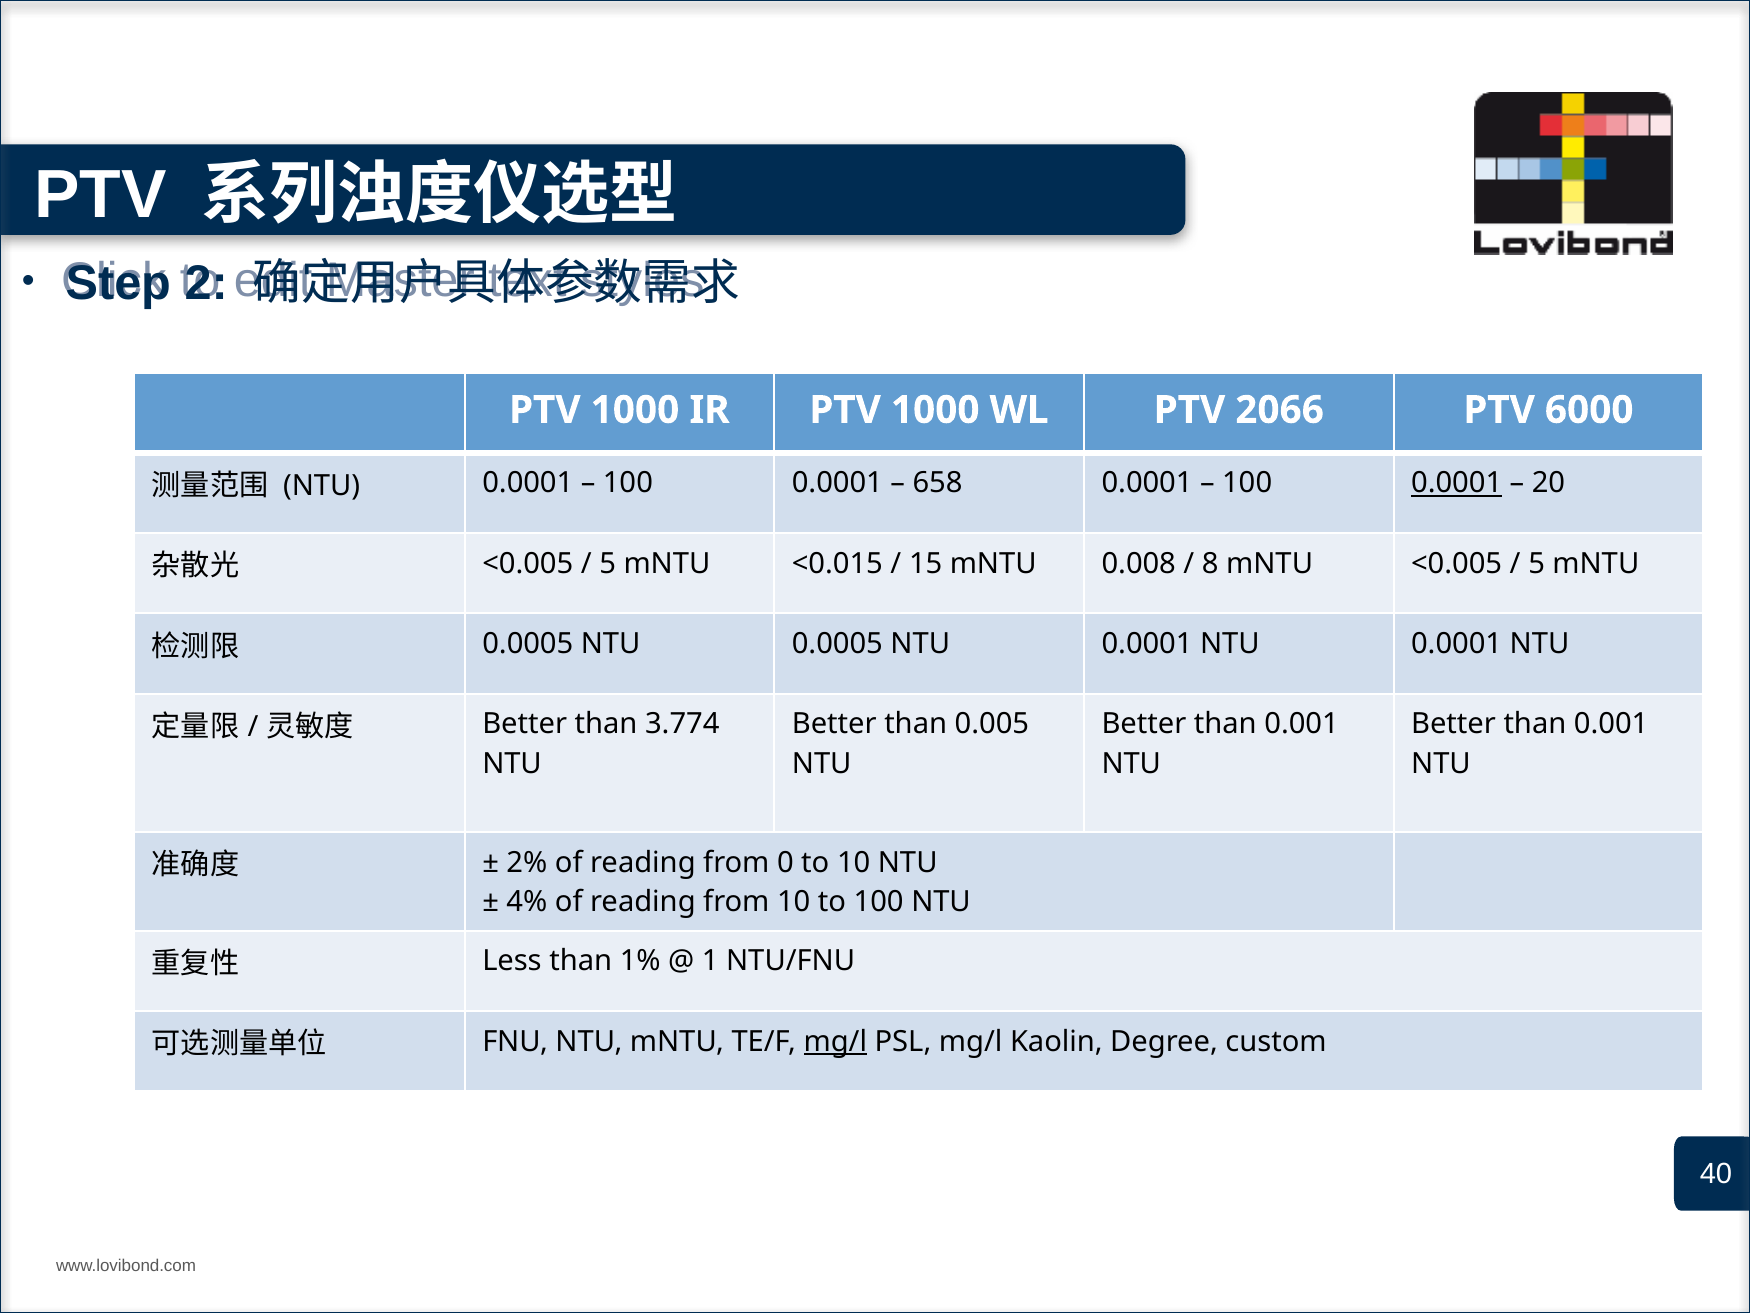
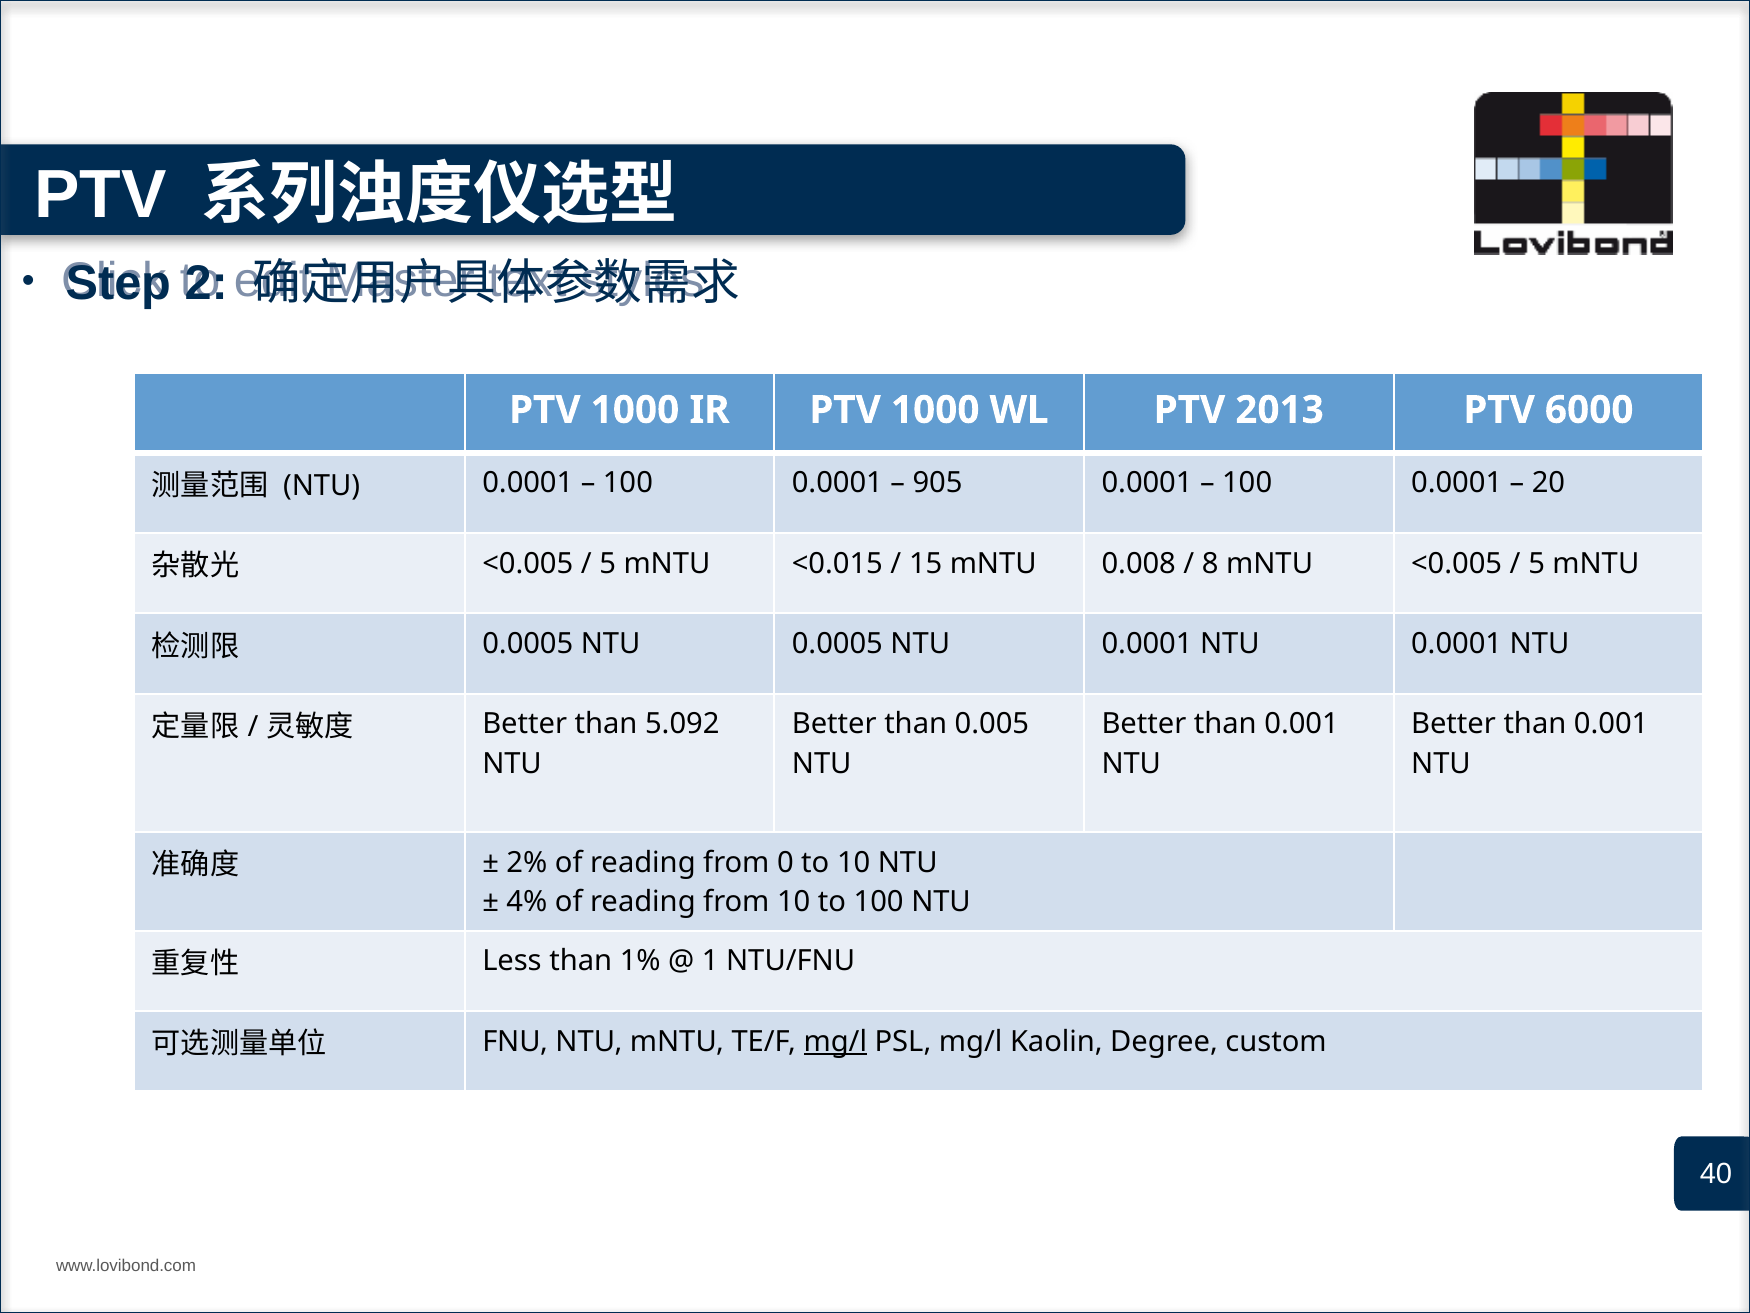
2066: 2066 -> 2013
658: 658 -> 905
0.0001 at (1457, 483) underline: present -> none
3.774: 3.774 -> 5.092
